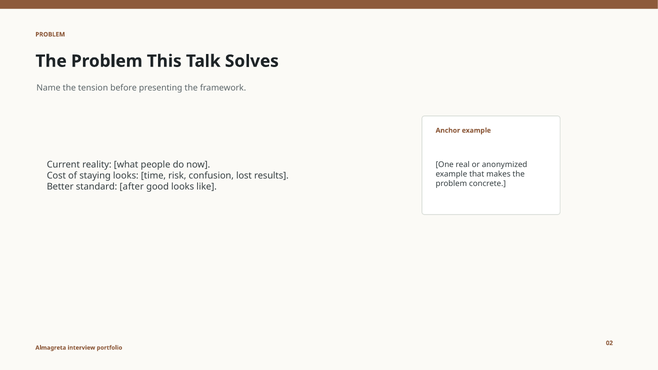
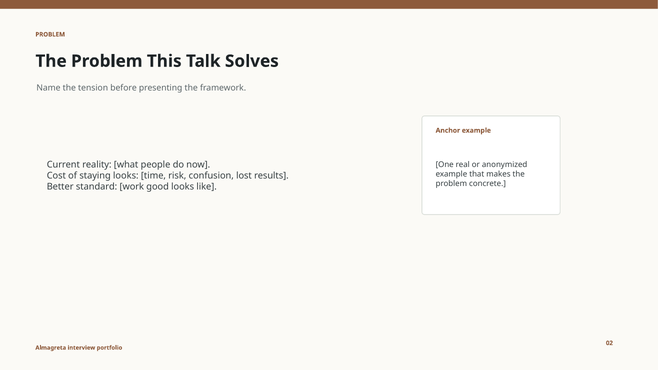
after: after -> work
